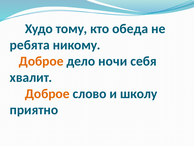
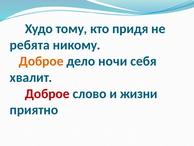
обеда: обеда -> придя
Доброе at (47, 93) colour: orange -> red
школу: школу -> жизни
